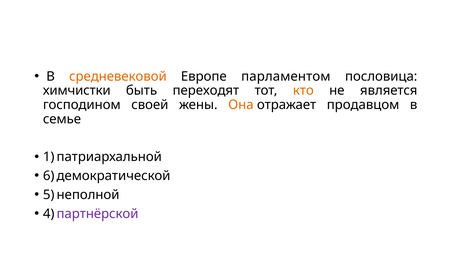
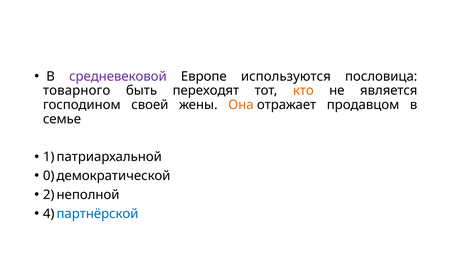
средневековой colour: orange -> purple
парламентом: парламентом -> используются
химчистки: химчистки -> товарного
6: 6 -> 0
5: 5 -> 2
партнёрской colour: purple -> blue
